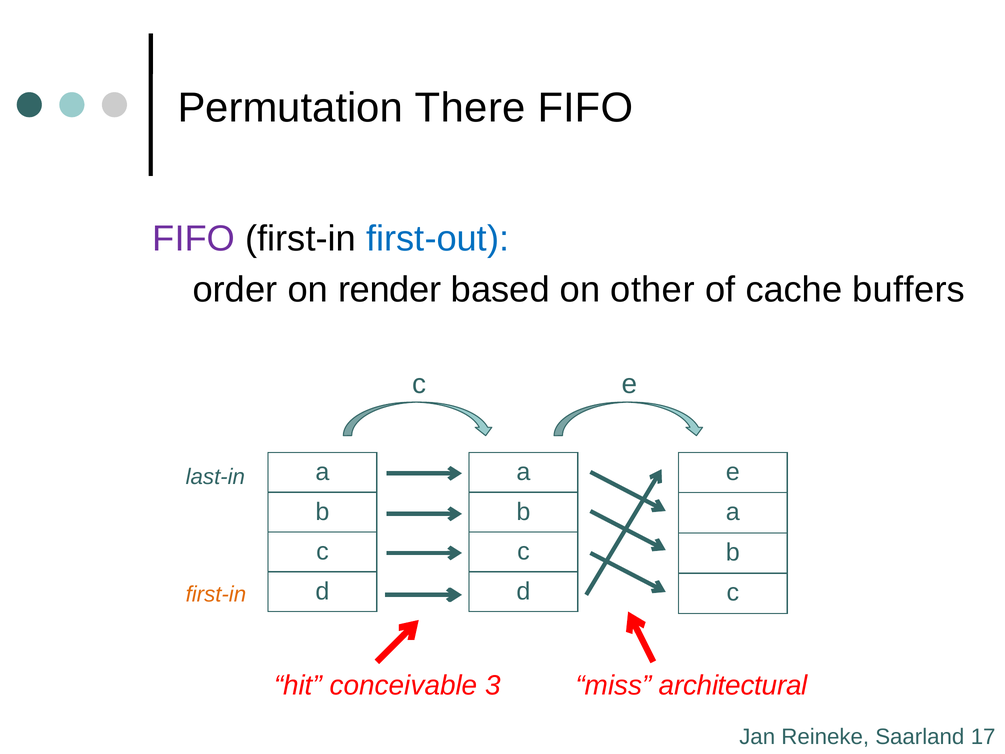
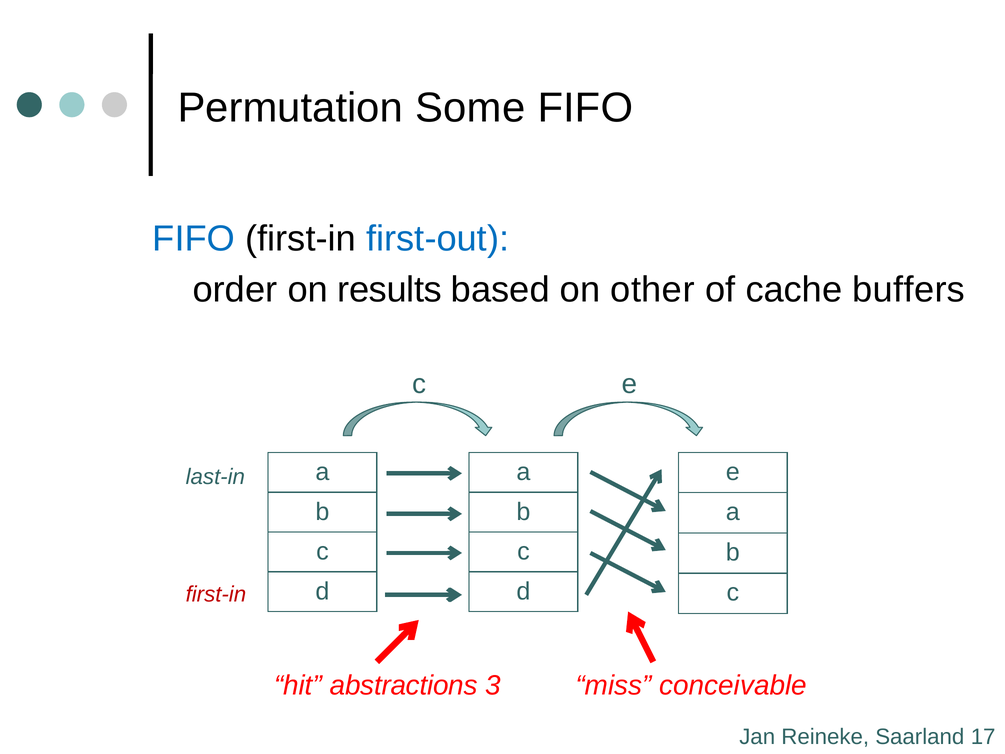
There: There -> Some
FIFO at (194, 239) colour: purple -> blue
render: render -> results
first-in at (216, 594) colour: orange -> red
conceivable: conceivable -> abstractions
architectural: architectural -> conceivable
